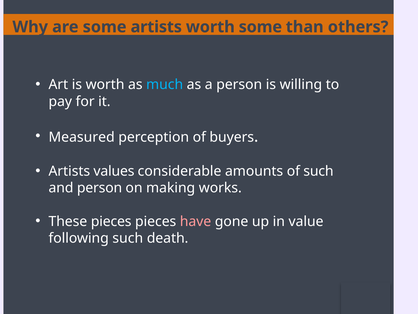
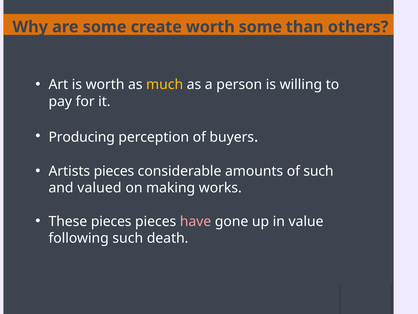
some artists: artists -> create
much colour: light blue -> yellow
Measured: Measured -> Producing
Artists values: values -> pieces
and person: person -> valued
